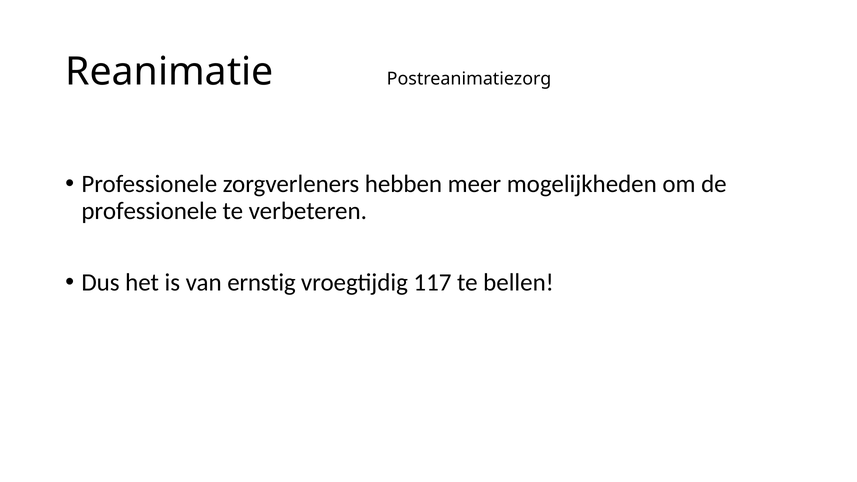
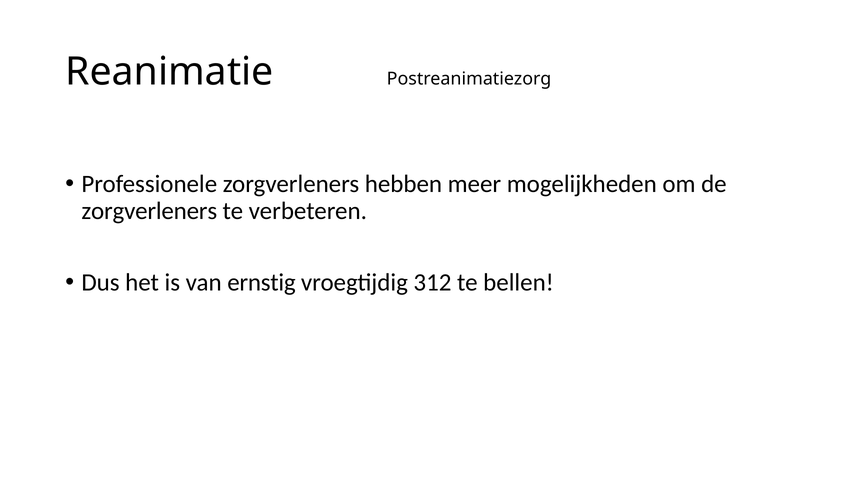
professionele at (149, 211): professionele -> zorgverleners
117: 117 -> 312
